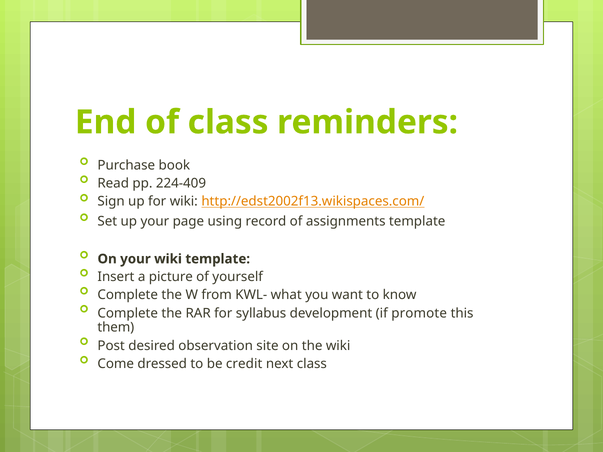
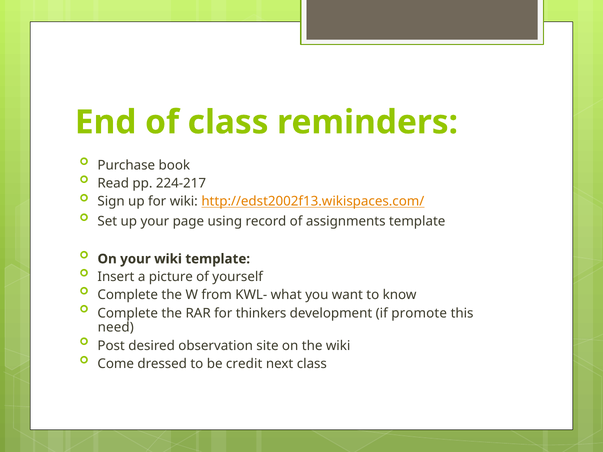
224-409: 224-409 -> 224-217
syllabus: syllabus -> thinkers
them: them -> need
